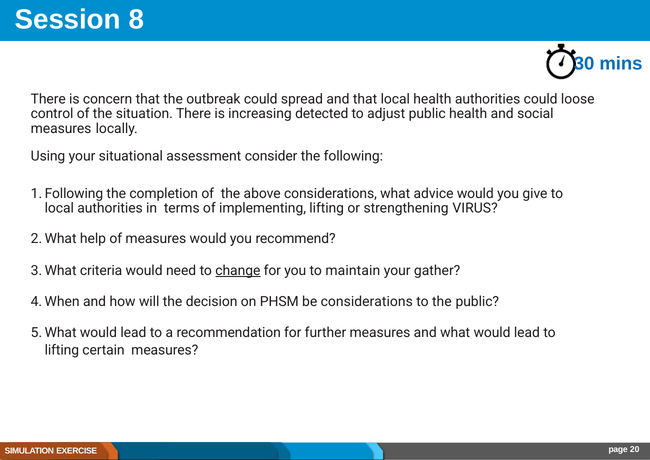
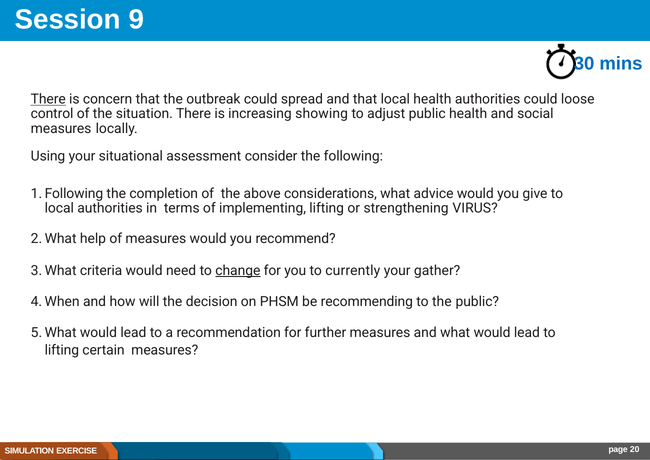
8: 8 -> 9
There at (48, 99) underline: none -> present
detected: detected -> showing
maintain: maintain -> currently
be considerations: considerations -> recommending
